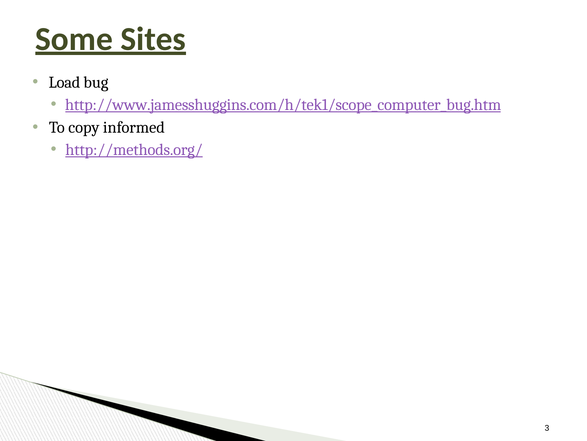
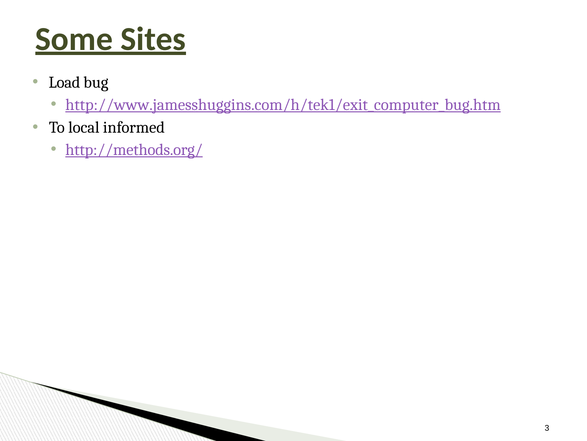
http://www.jamesshuggins.com/h/tek1/scope_computer_bug.htm: http://www.jamesshuggins.com/h/tek1/scope_computer_bug.htm -> http://www.jamesshuggins.com/h/tek1/exit_computer_bug.htm
copy: copy -> local
